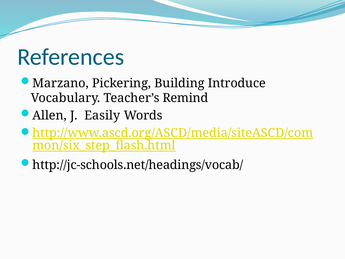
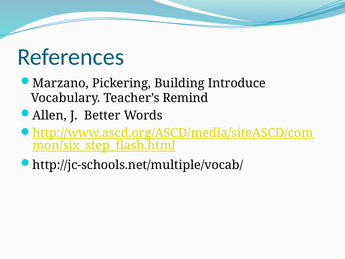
Easily: Easily -> Better
http://jc-schools.net/headings/vocab/: http://jc-schools.net/headings/vocab/ -> http://jc-schools.net/multiple/vocab/
